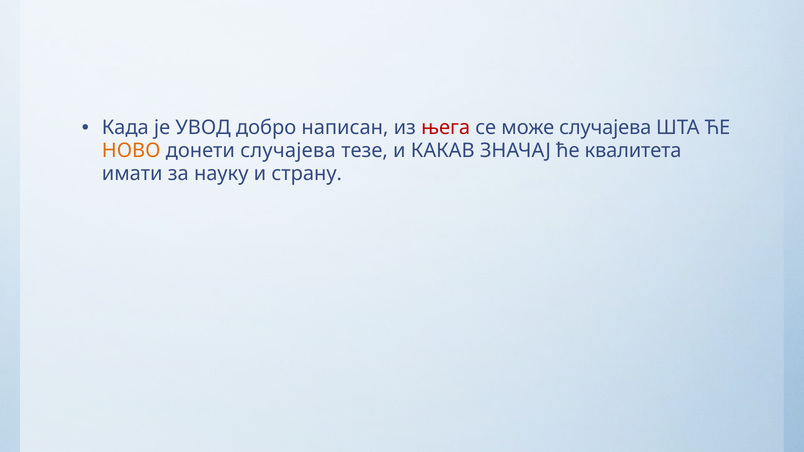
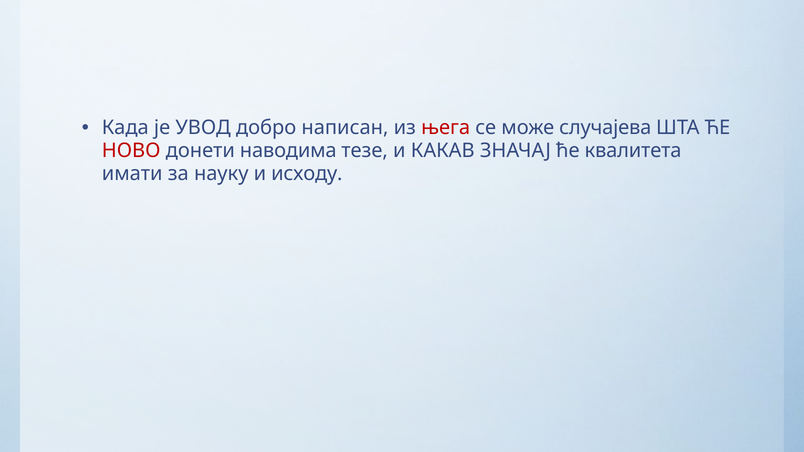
НОВО colour: orange -> red
донети случајева: случајева -> наводима
страну: страну -> исходу
